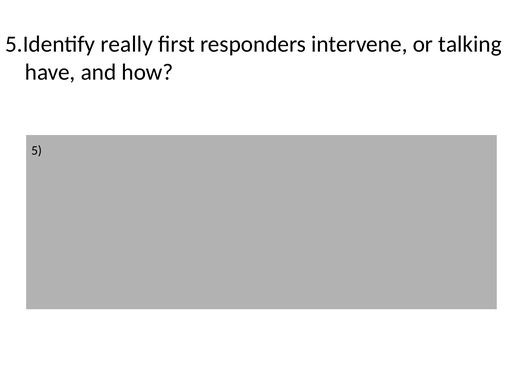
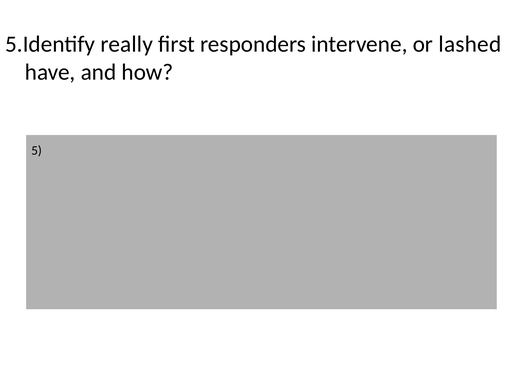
talking: talking -> lashed
